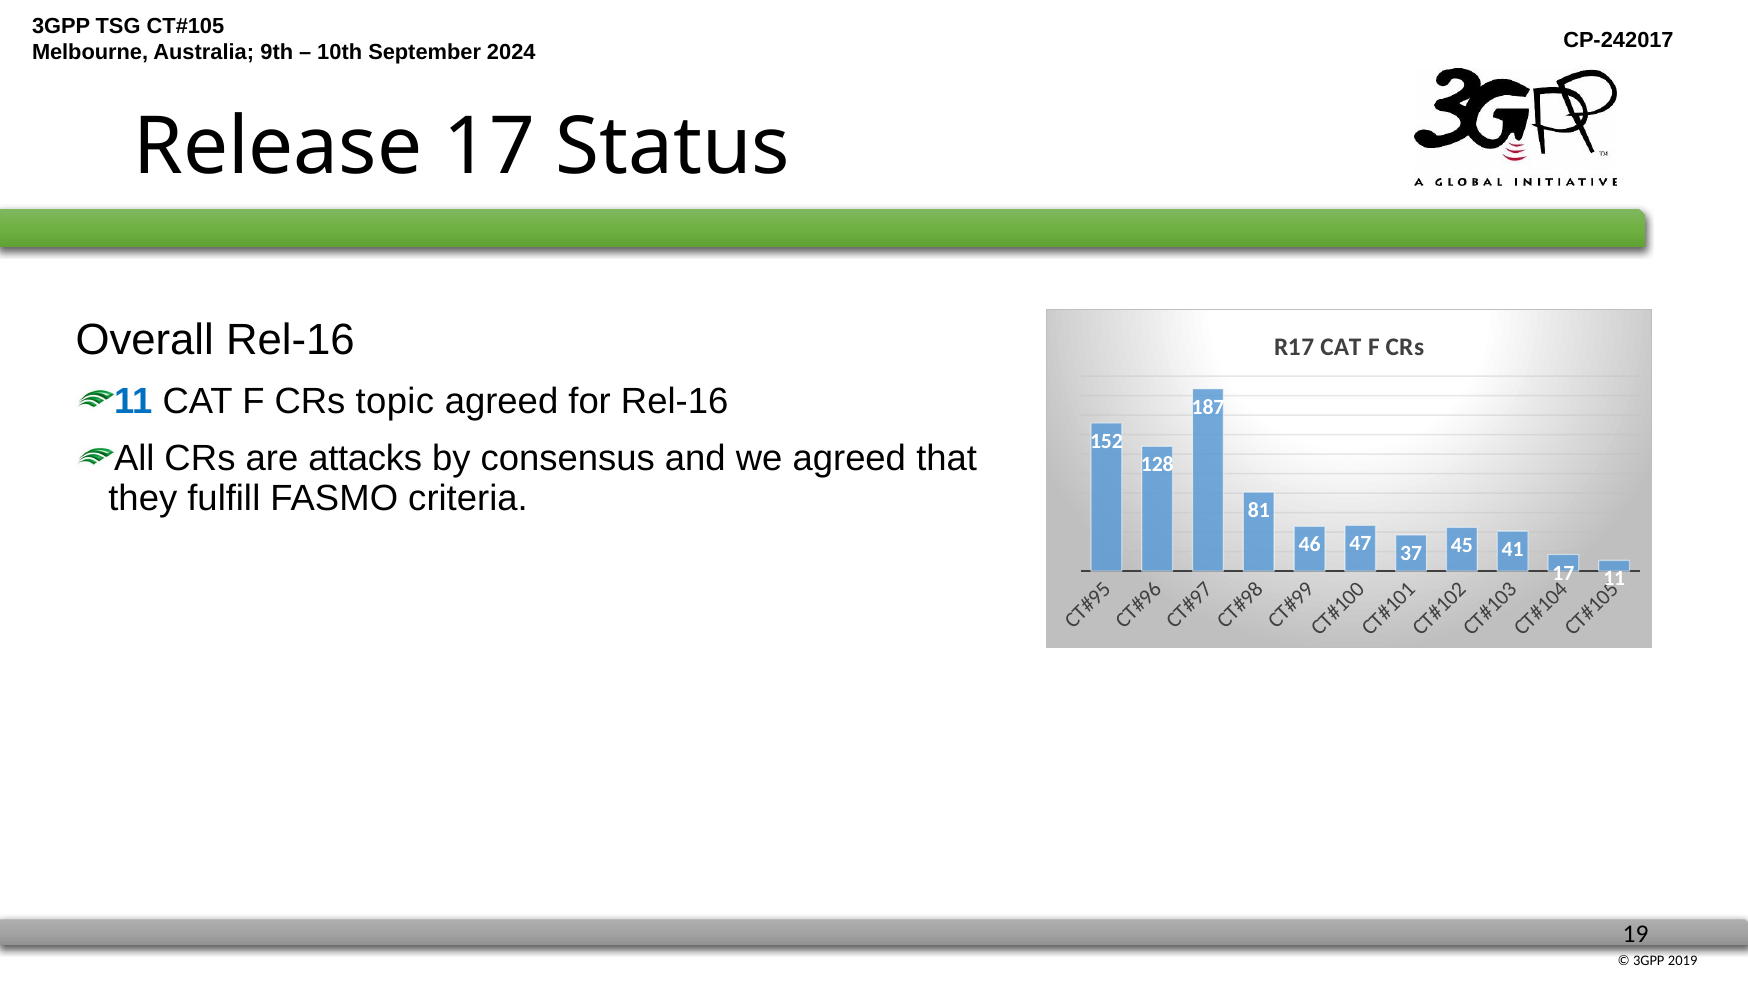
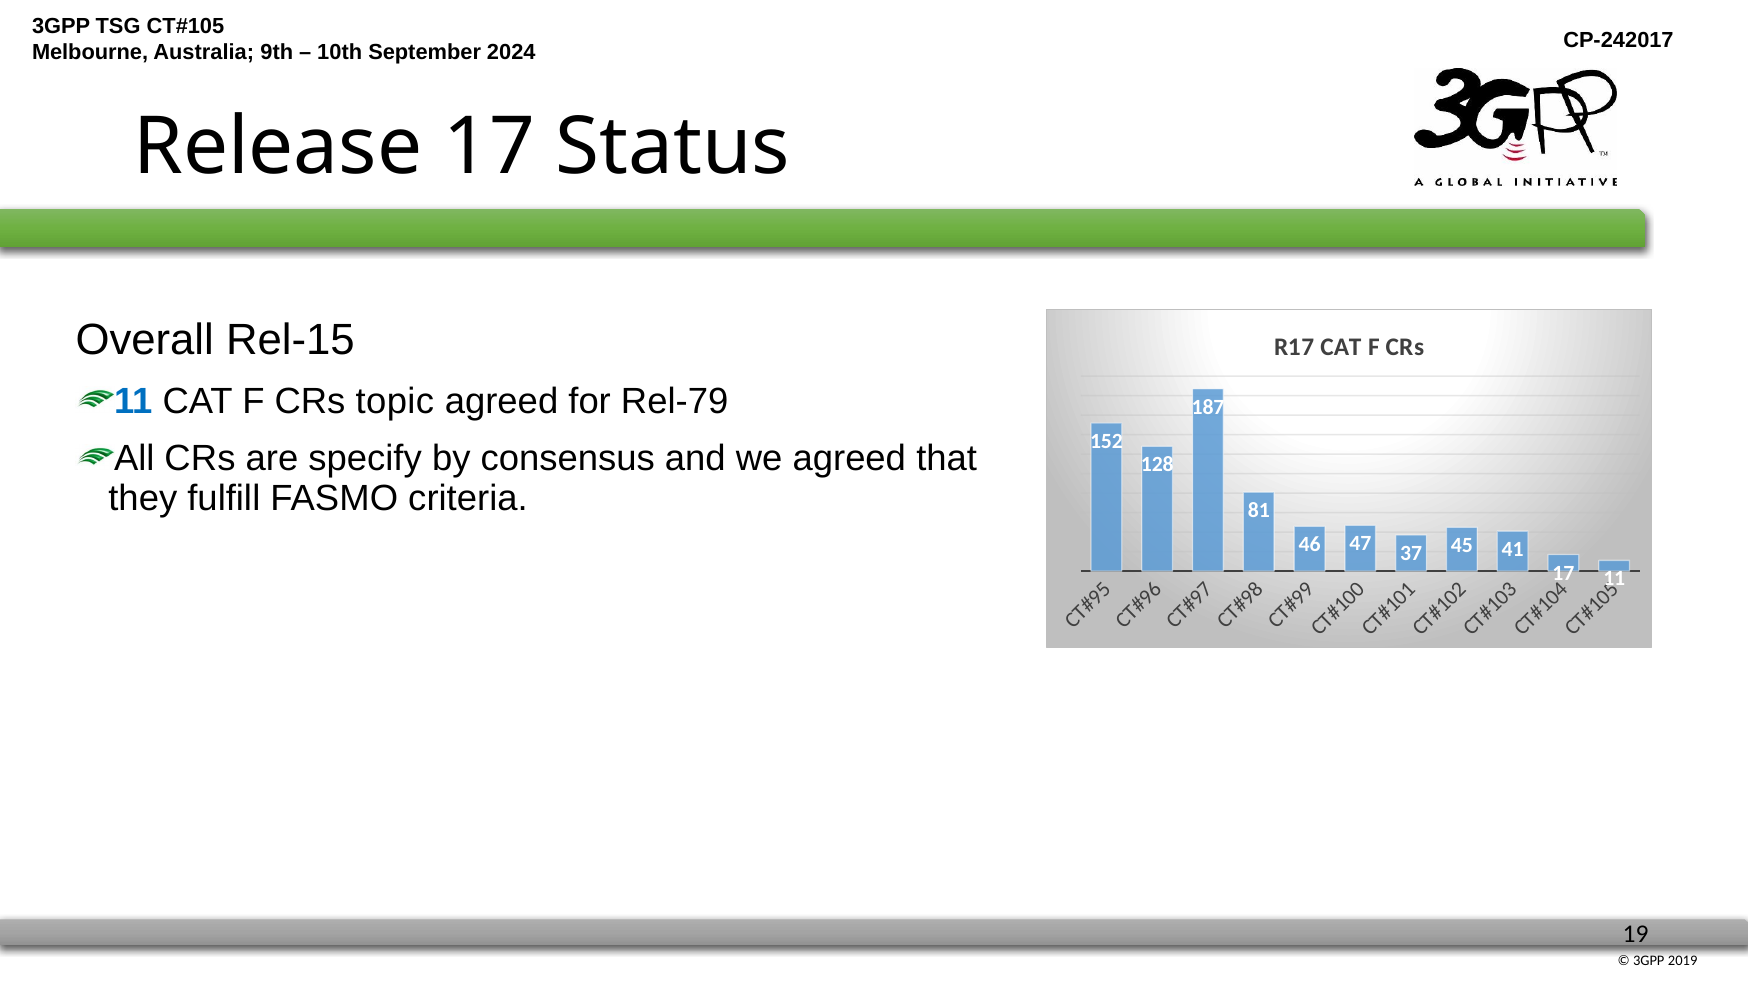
Overall Rel-16: Rel-16 -> Rel-15
for Rel-16: Rel-16 -> Rel-79
attacks: attacks -> specify
